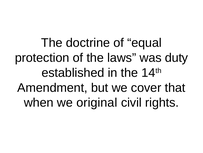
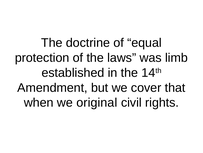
duty: duty -> limb
